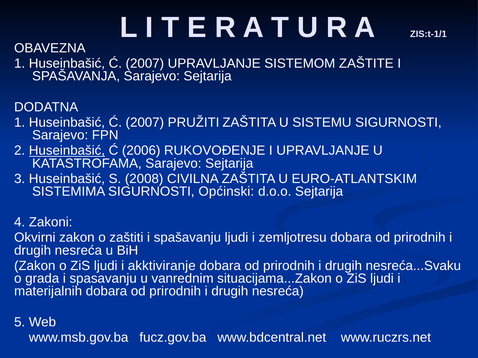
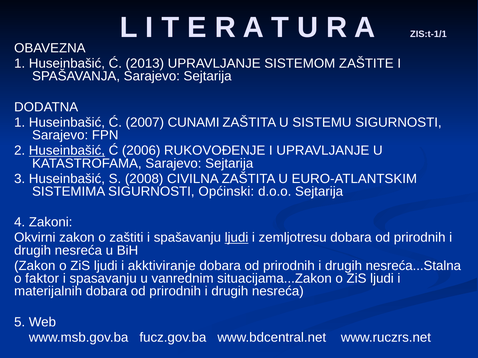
2007 at (145, 64): 2007 -> 2013
PRUŽITI: PRUŽITI -> CUNAMI
ljudi at (236, 238) underline: none -> present
nesreća...Svaku: nesreća...Svaku -> nesreća...Stalna
grada: grada -> faktor
